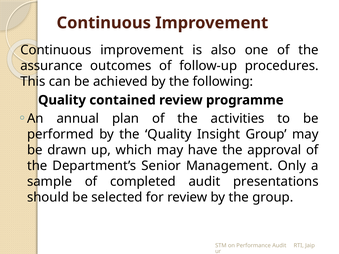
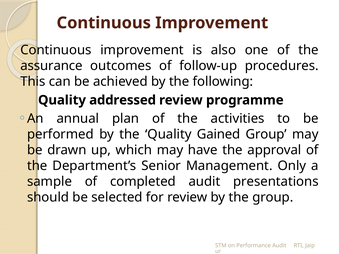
contained: contained -> addressed
Insight: Insight -> Gained
